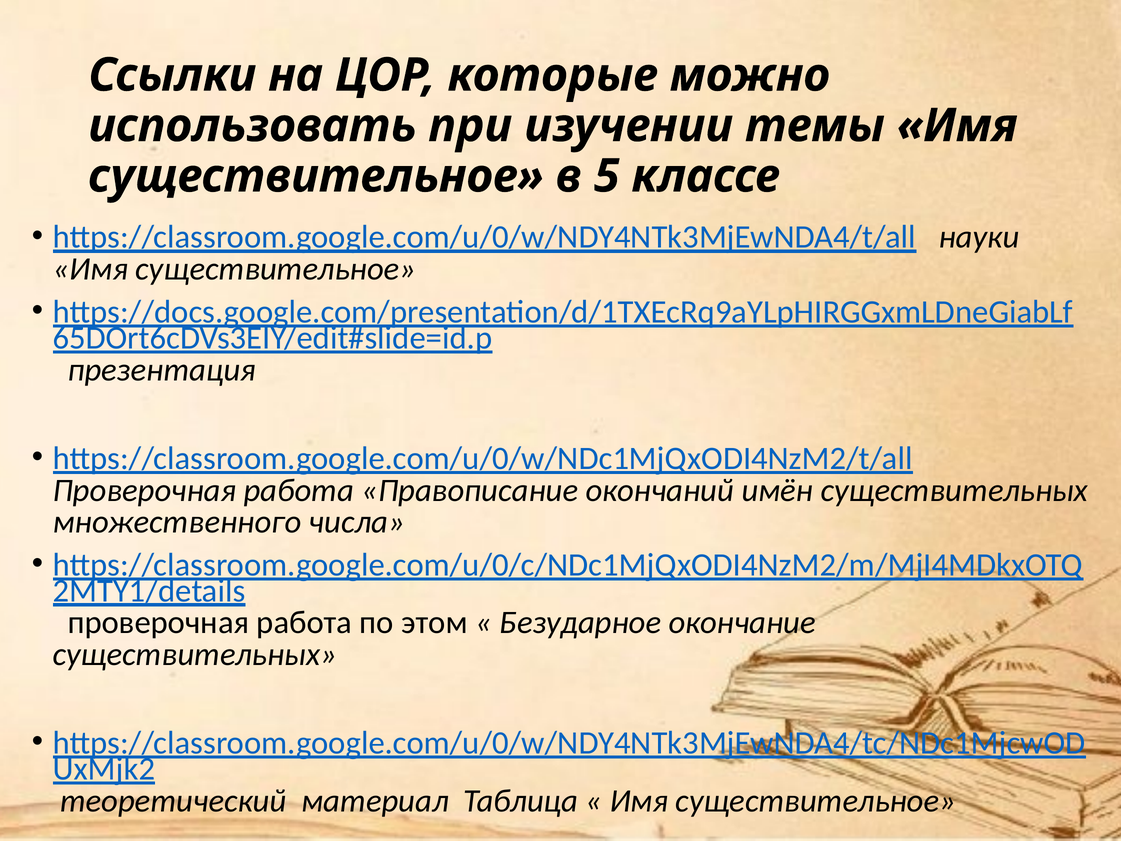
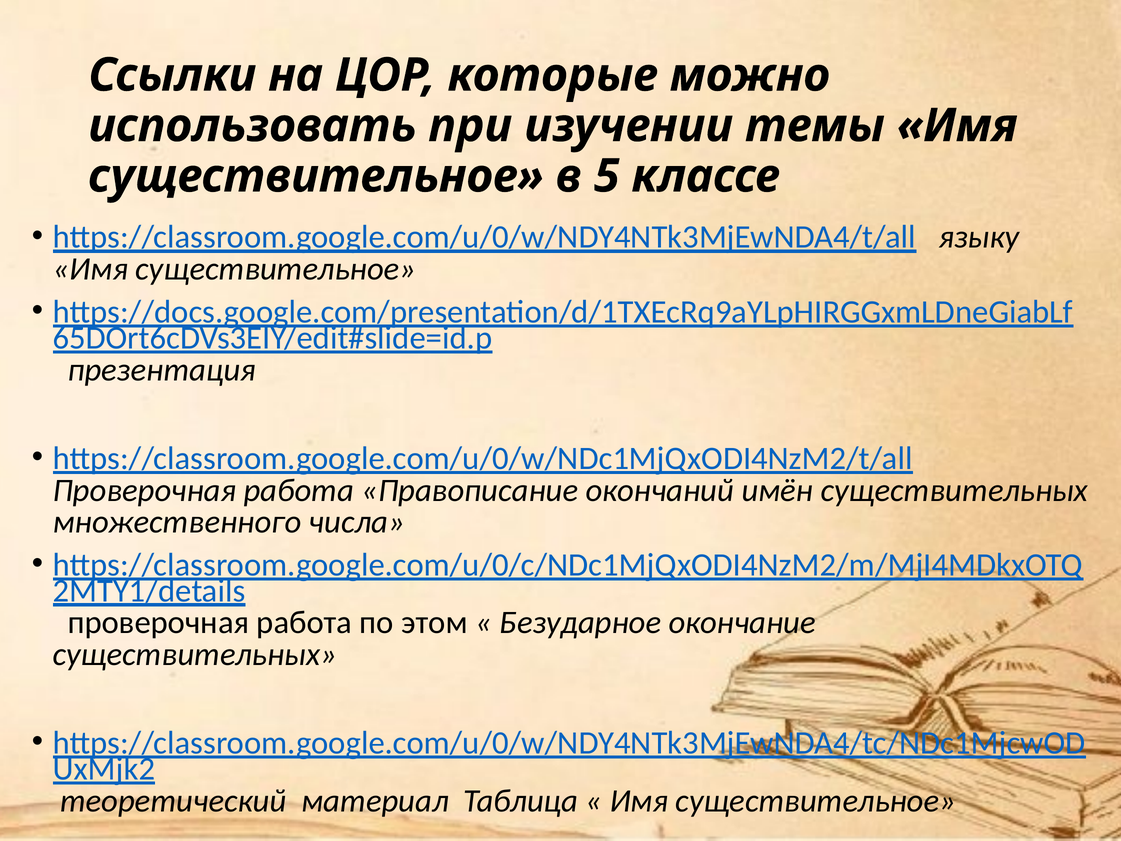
науки: науки -> языку
